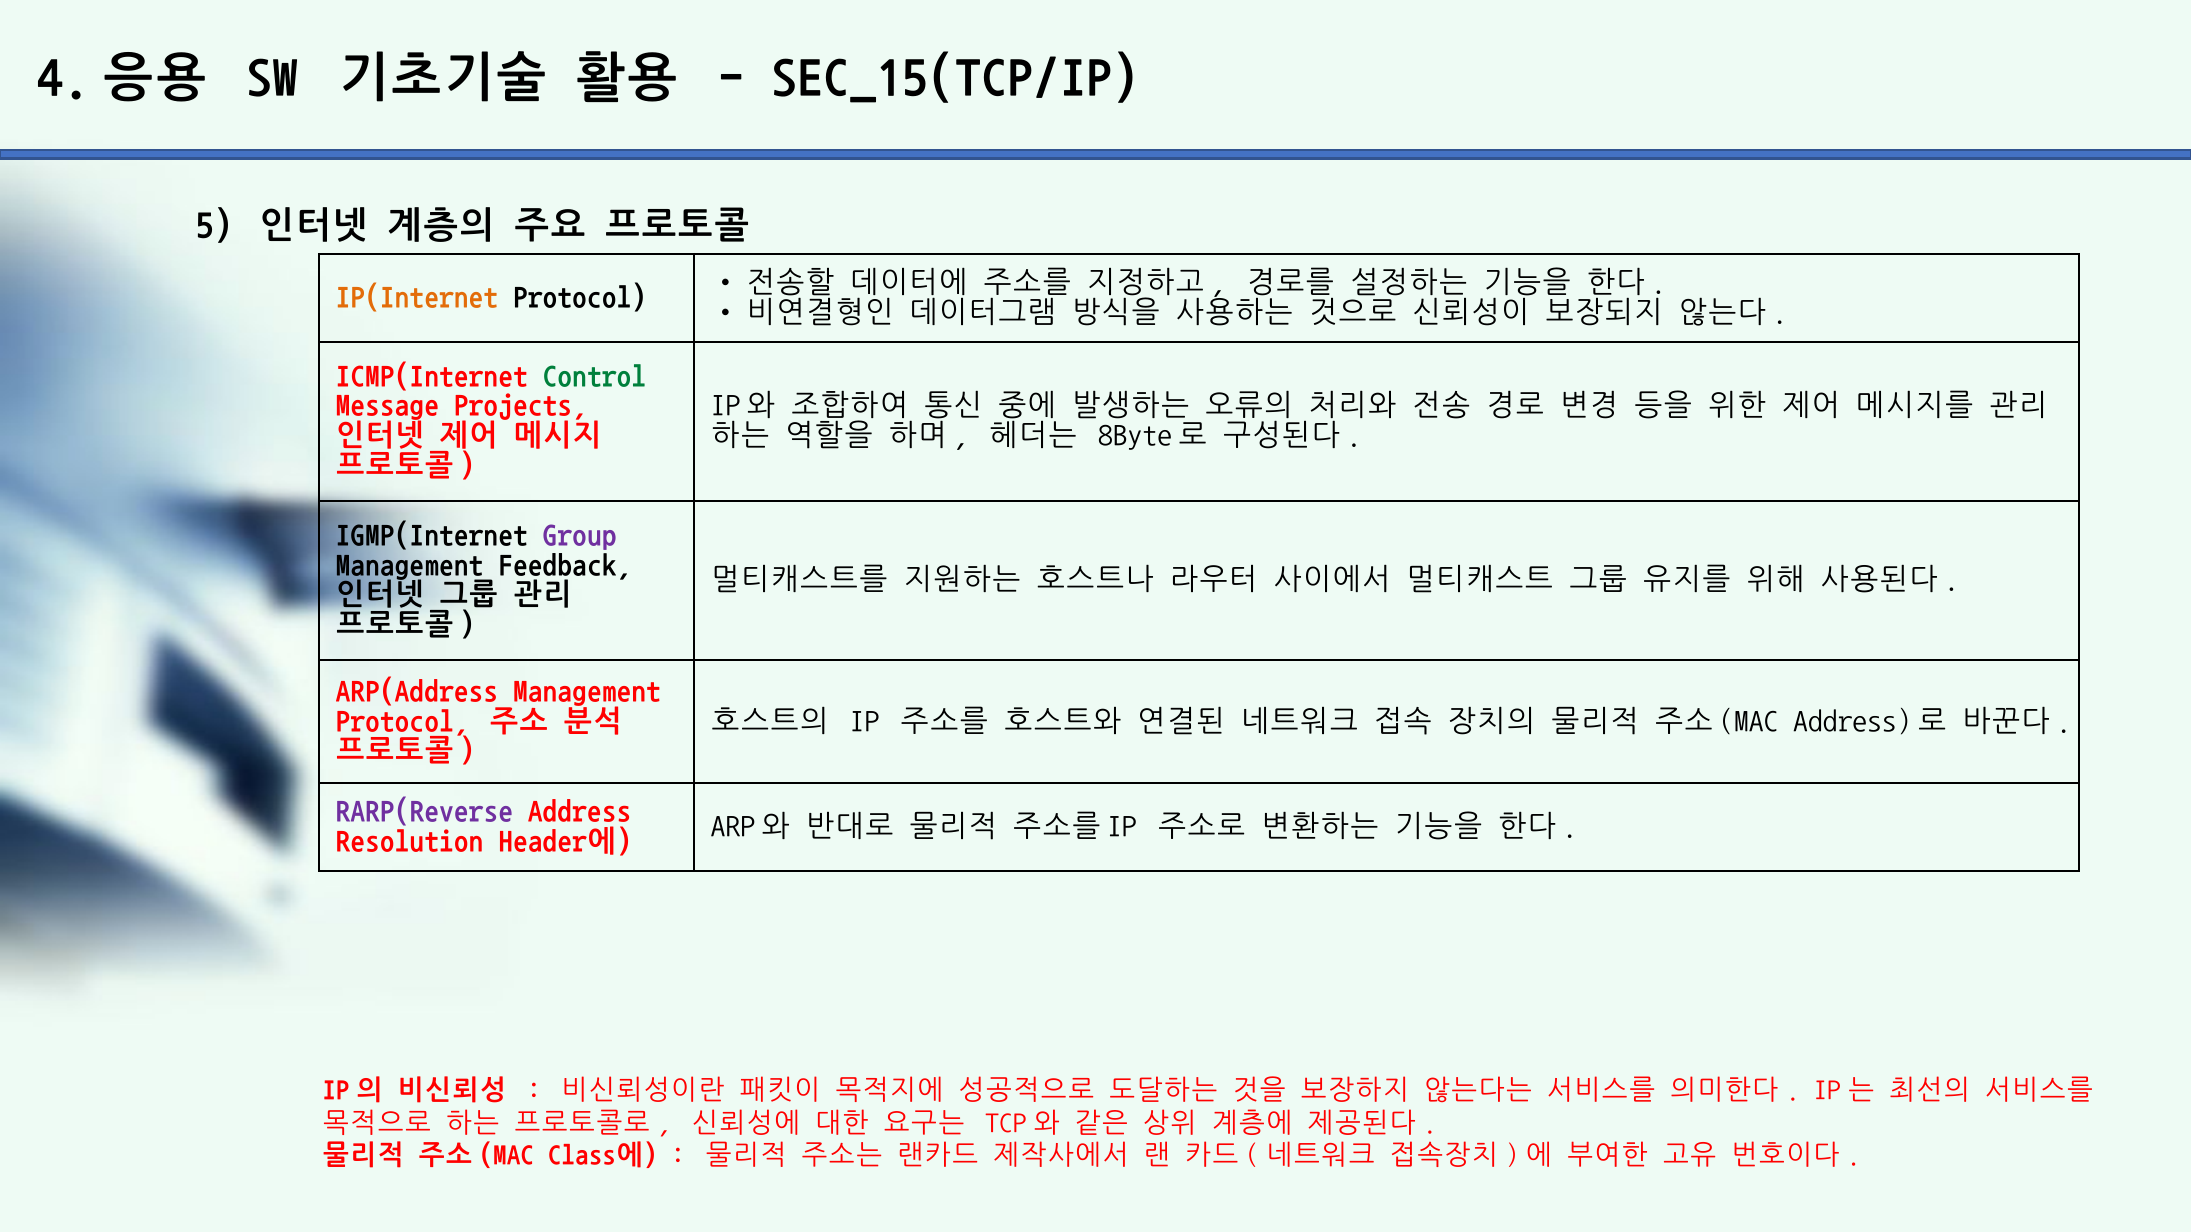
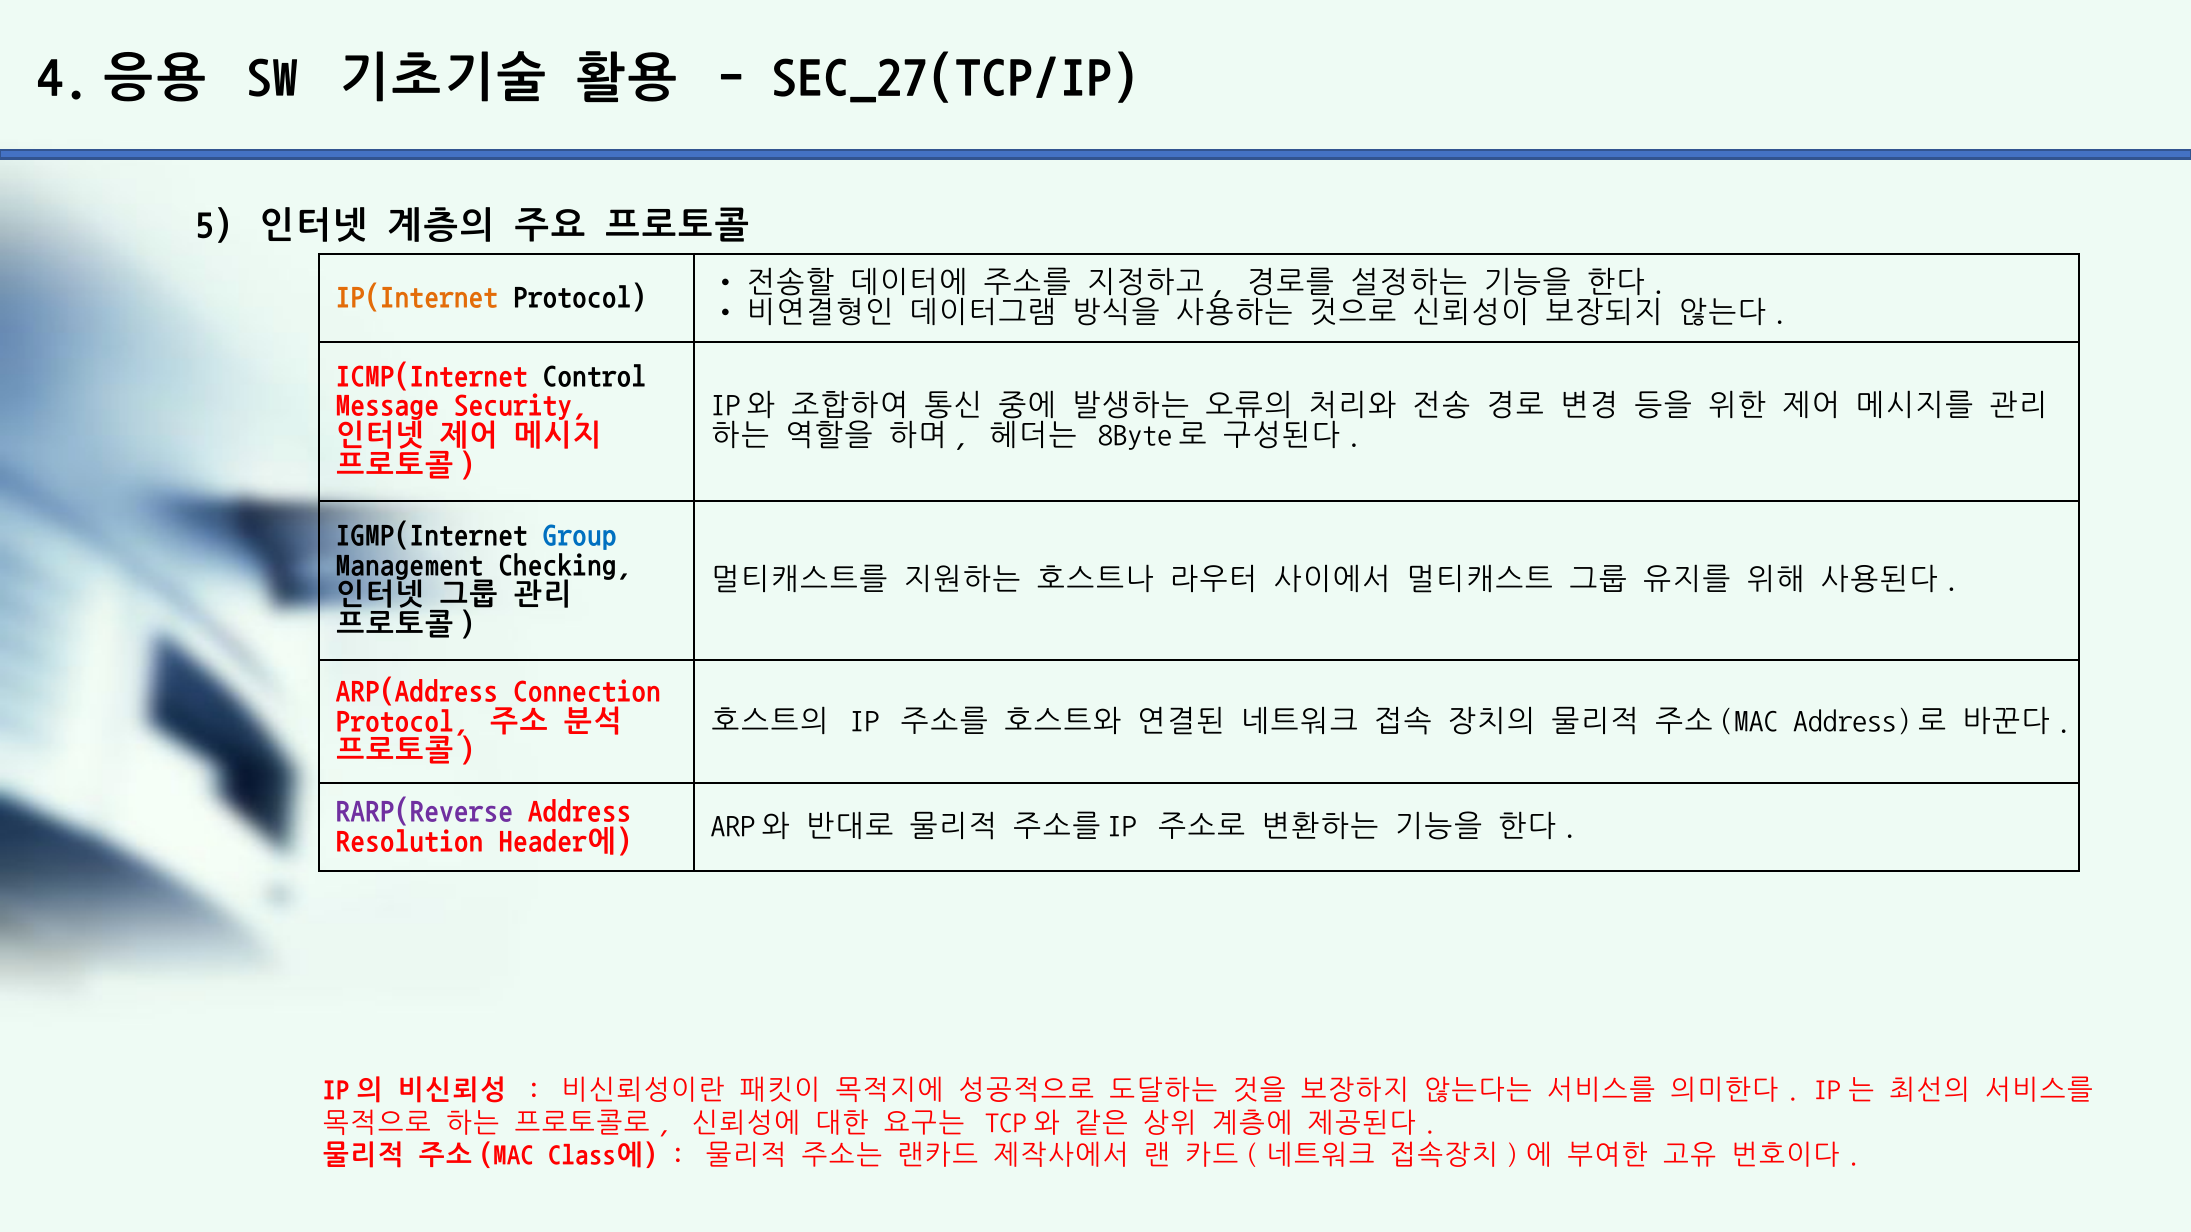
SEC_15(TCP/IP: SEC_15(TCP/IP -> SEC_27(TCP/IP
Control colour: green -> black
Projects: Projects -> Security
Group colour: purple -> blue
Feedback: Feedback -> Checking
ARP(Address Management: Management -> Connection
